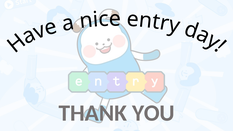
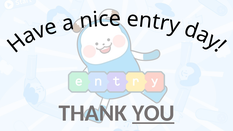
YOU underline: none -> present
